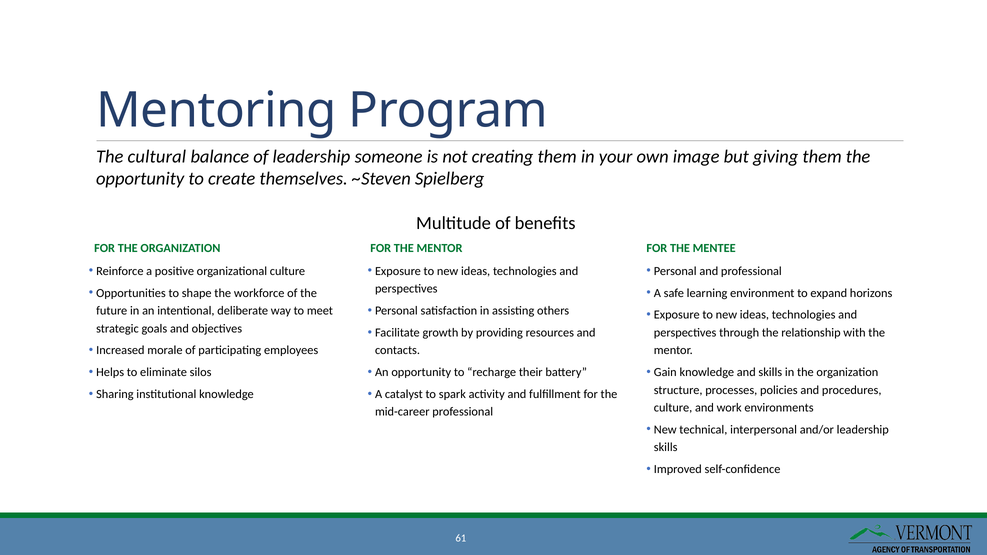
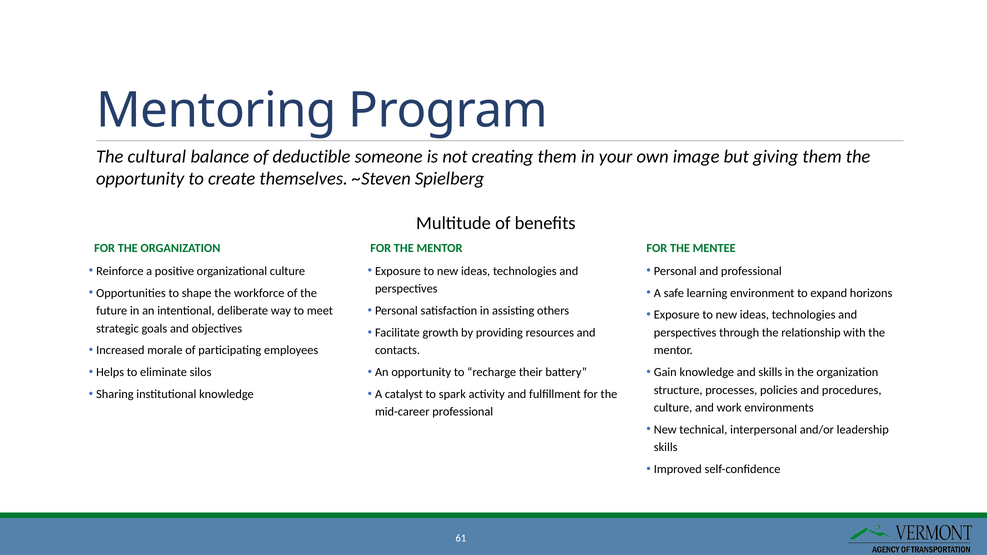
of leadership: leadership -> deductible
